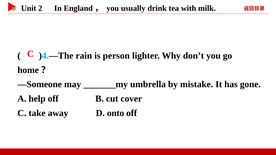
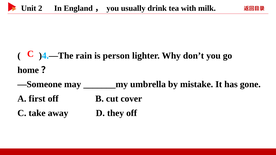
help: help -> first
onto: onto -> they
